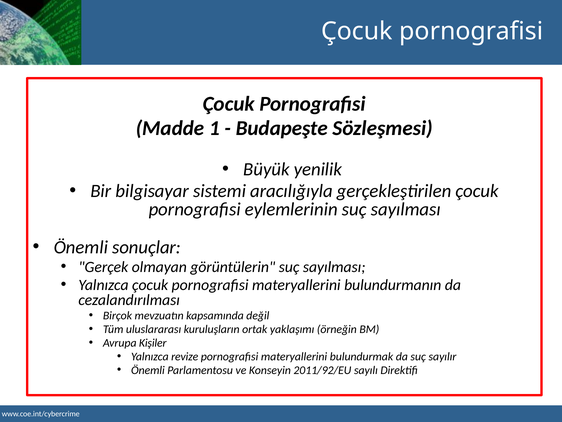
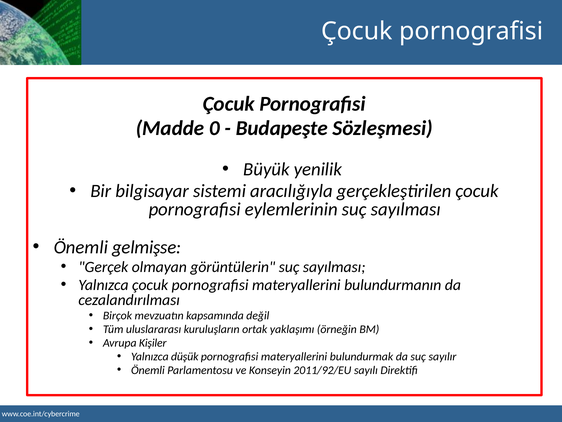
1: 1 -> 0
sonuçlar: sonuçlar -> gelmişse
revize: revize -> düşük
